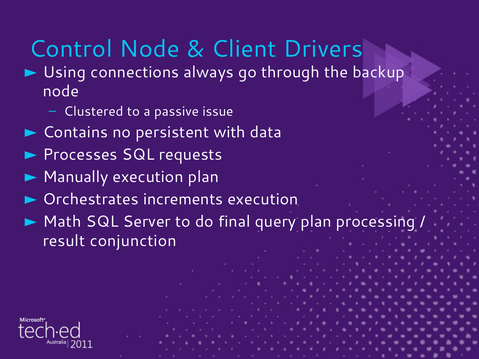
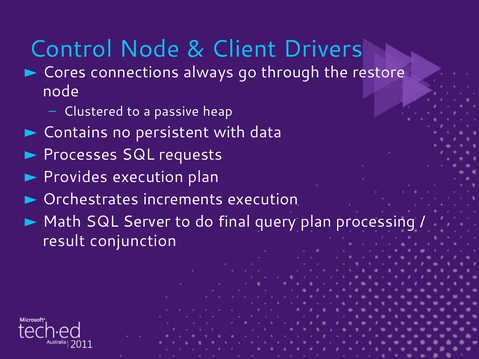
Using: Using -> Cores
backup: backup -> restore
issue: issue -> heap
Manually: Manually -> Provides
